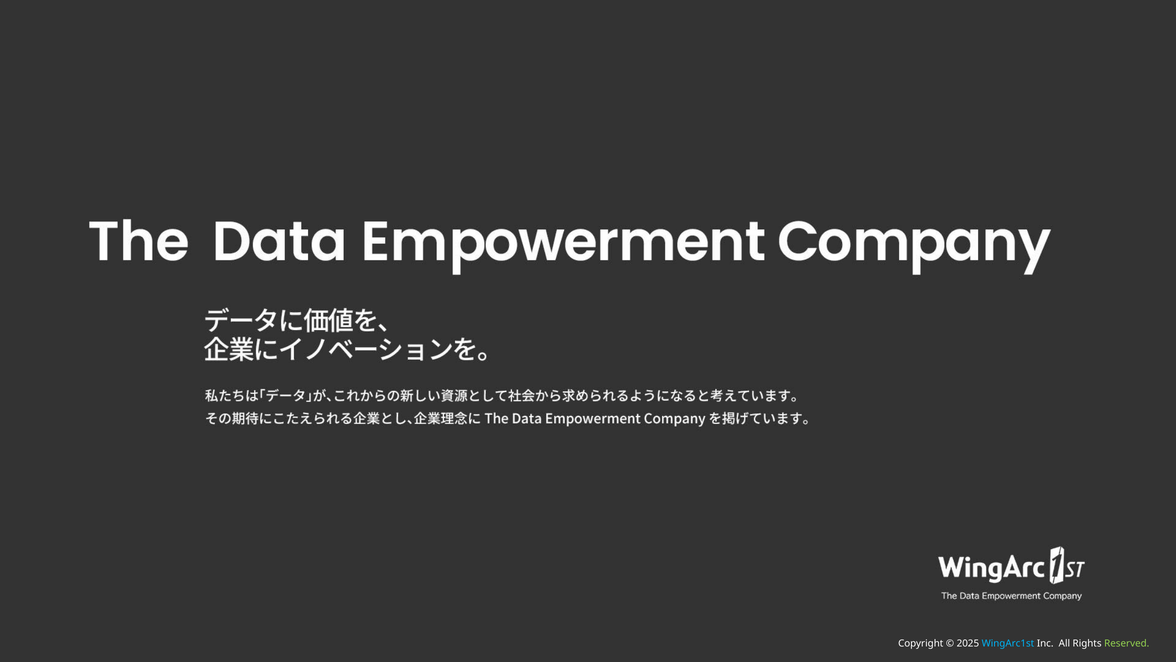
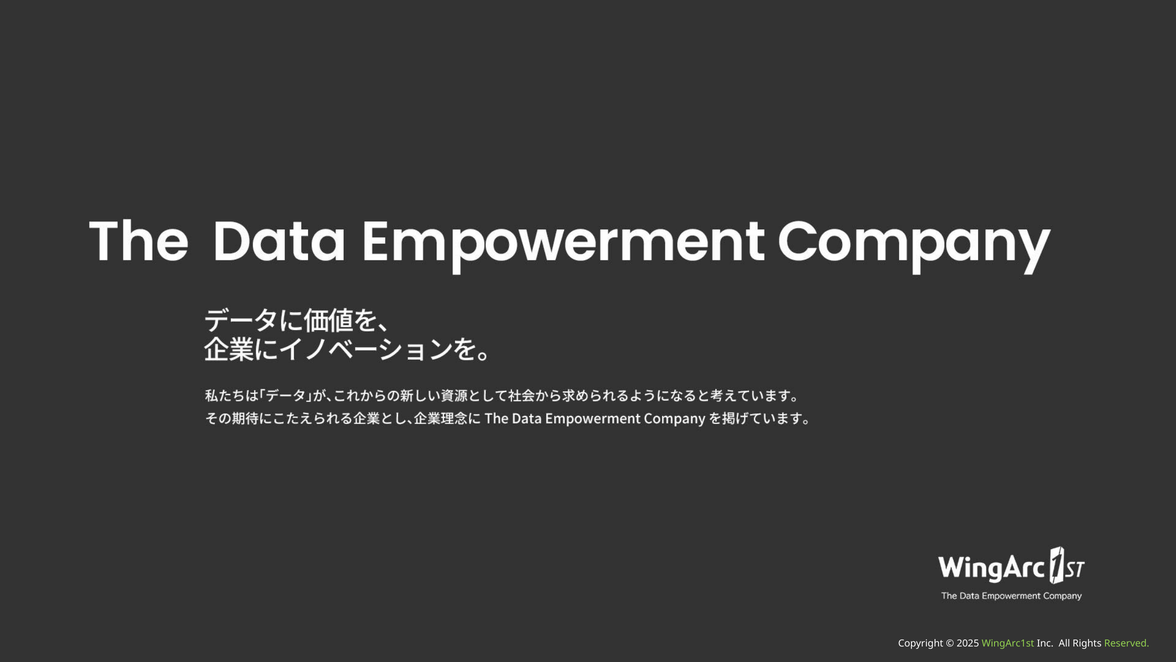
WingArc1st colour: light blue -> light green
